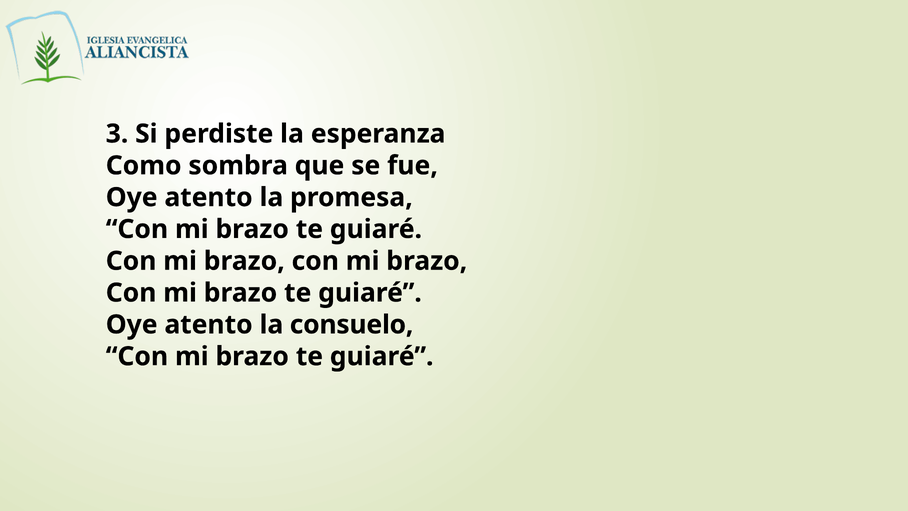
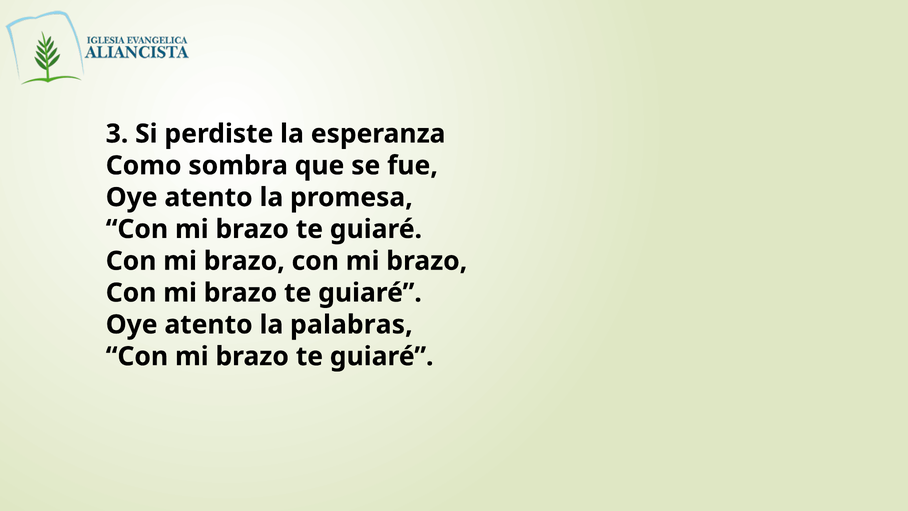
consuelo: consuelo -> palabras
